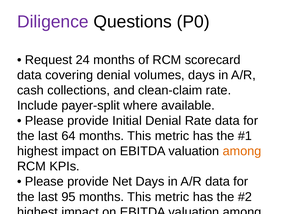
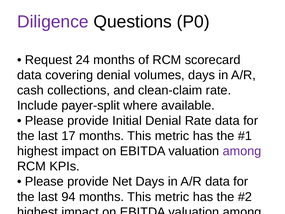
64: 64 -> 17
among at (242, 151) colour: orange -> purple
95: 95 -> 94
